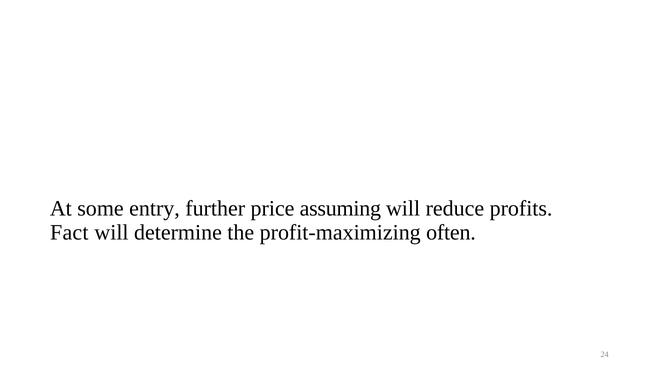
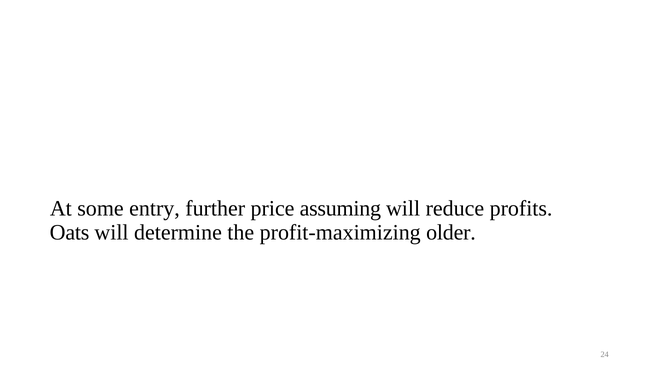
Fact: Fact -> Oats
often: often -> older
